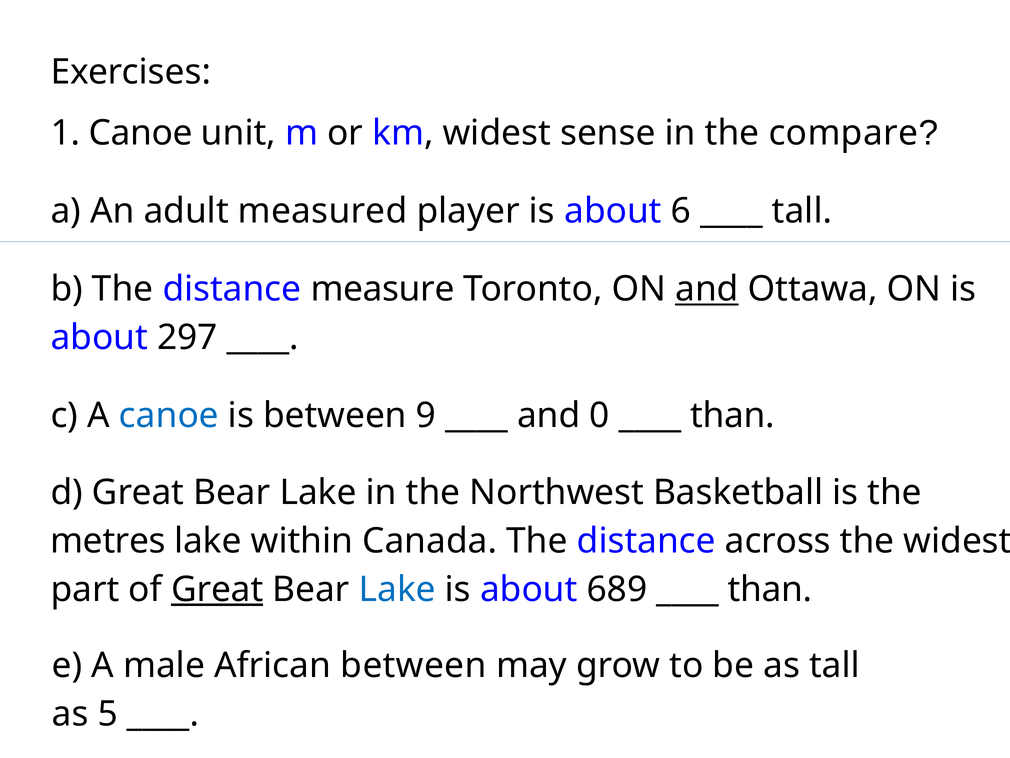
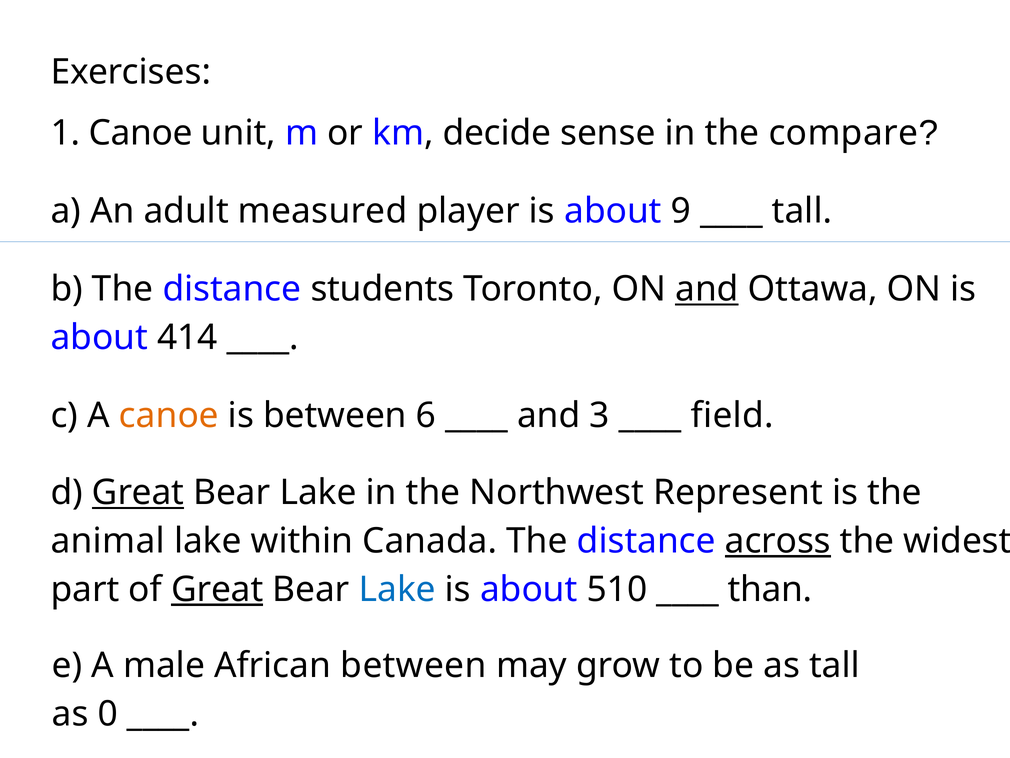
km widest: widest -> decide
6: 6 -> 9
measure: measure -> students
297: 297 -> 414
canoe at (169, 415) colour: blue -> orange
9: 9 -> 6
0: 0 -> 3
than at (733, 415): than -> field
Great at (138, 492) underline: none -> present
Basketball: Basketball -> Represent
metres: metres -> animal
across underline: none -> present
689: 689 -> 510
5: 5 -> 0
